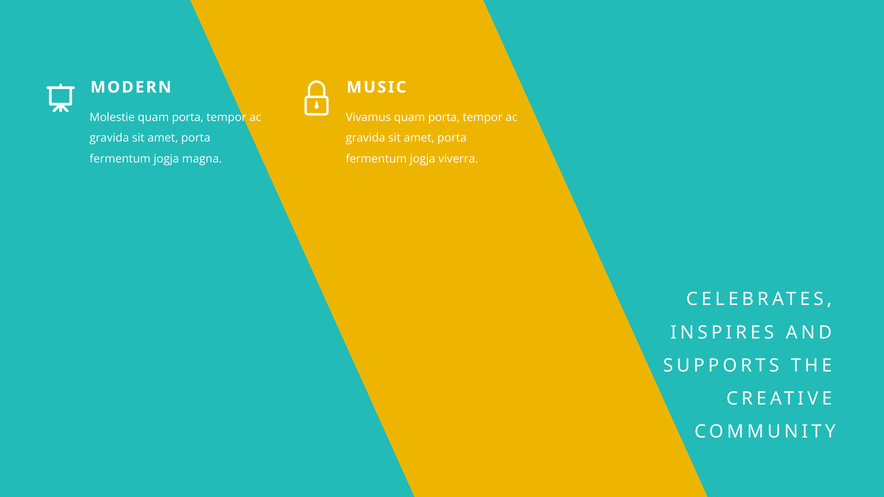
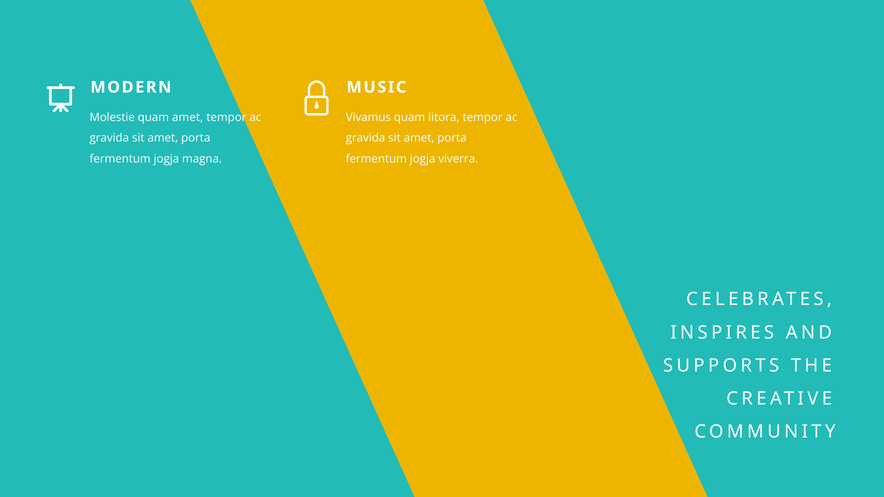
porta at (188, 117): porta -> amet
Vivamus quam porta: porta -> litora
